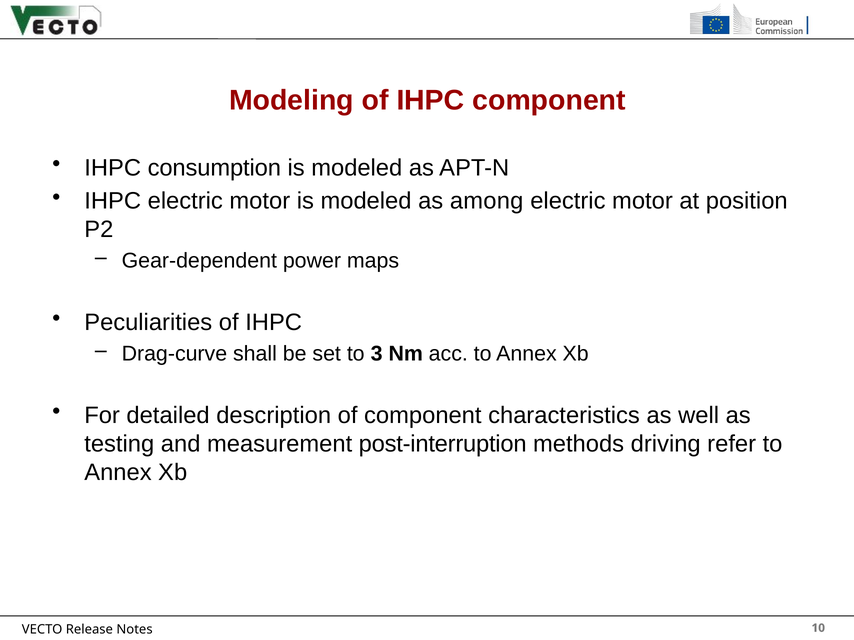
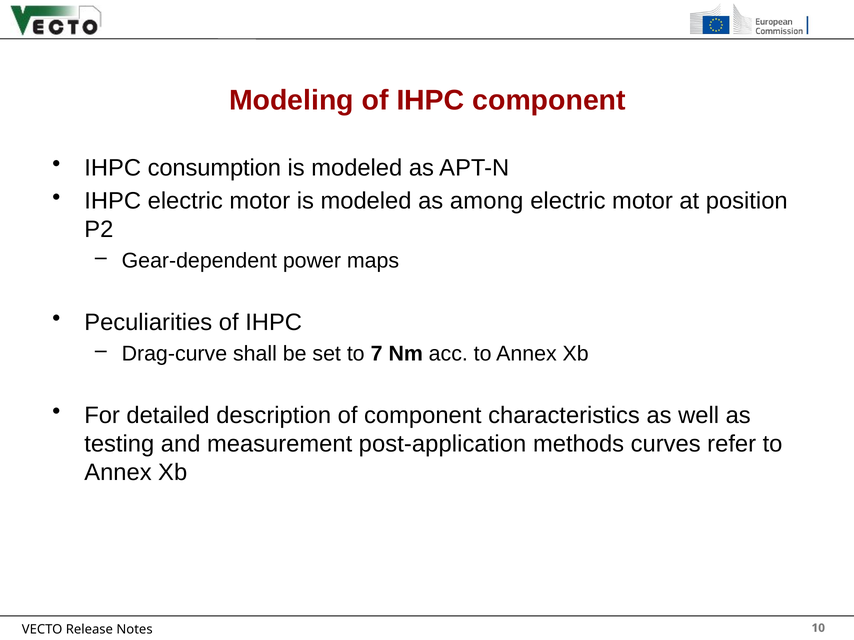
3: 3 -> 7
post-interruption: post-interruption -> post-application
driving: driving -> curves
